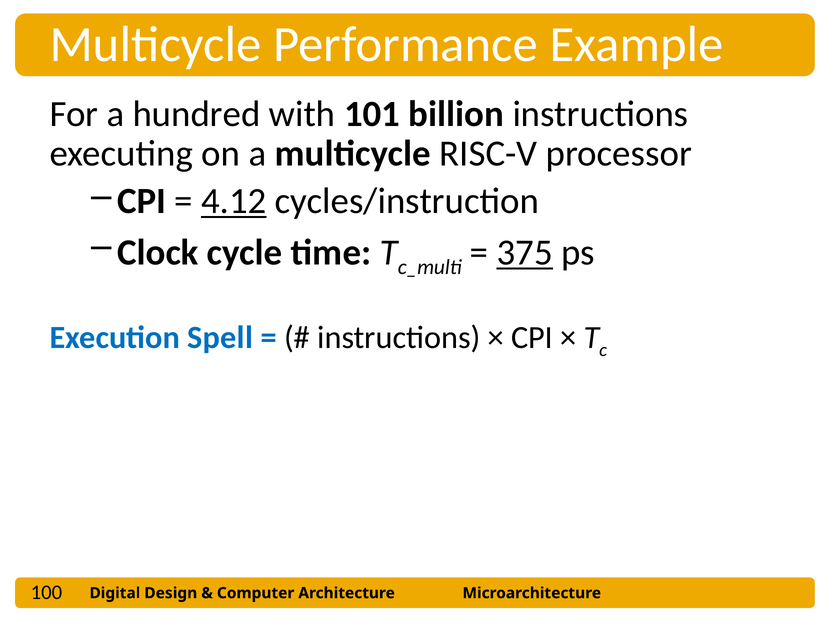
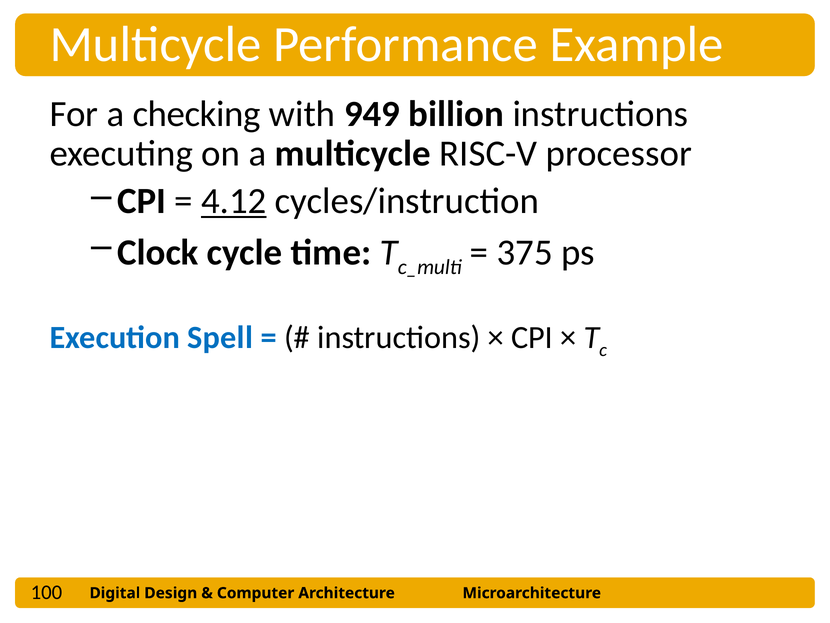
hundred: hundred -> checking
101: 101 -> 949
375 underline: present -> none
